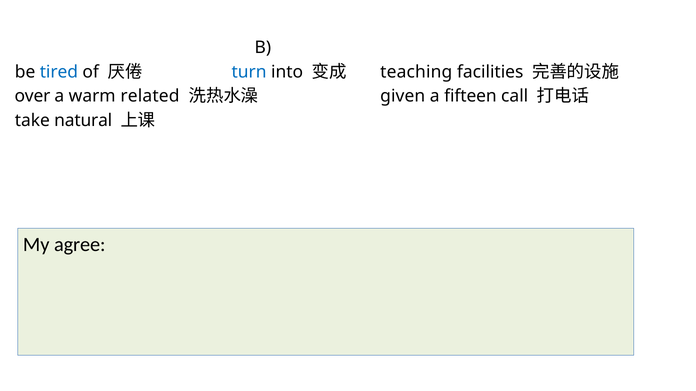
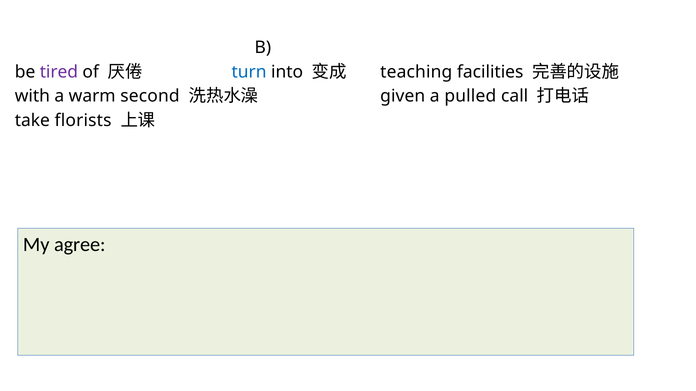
tired colour: blue -> purple
over: over -> with
related: related -> second
fifteen: fifteen -> pulled
natural: natural -> florists
